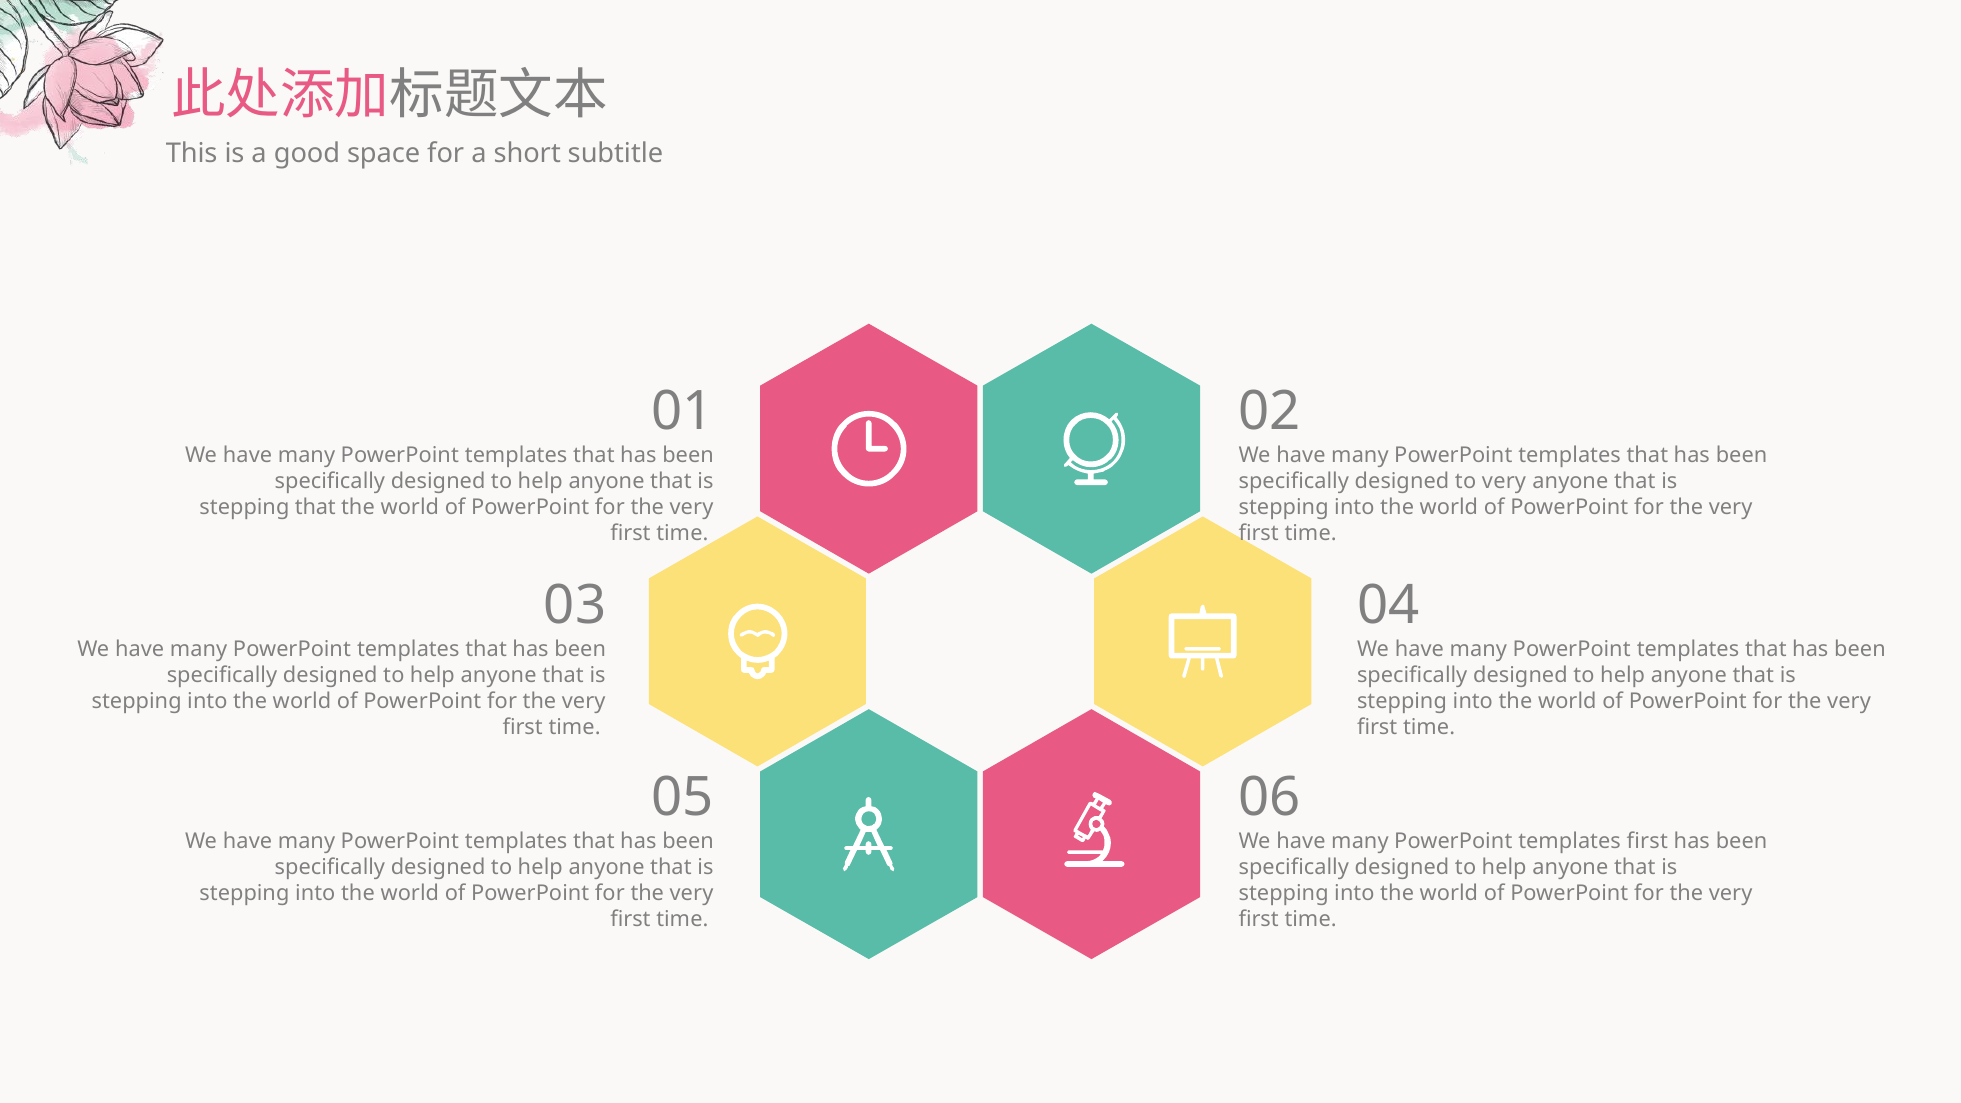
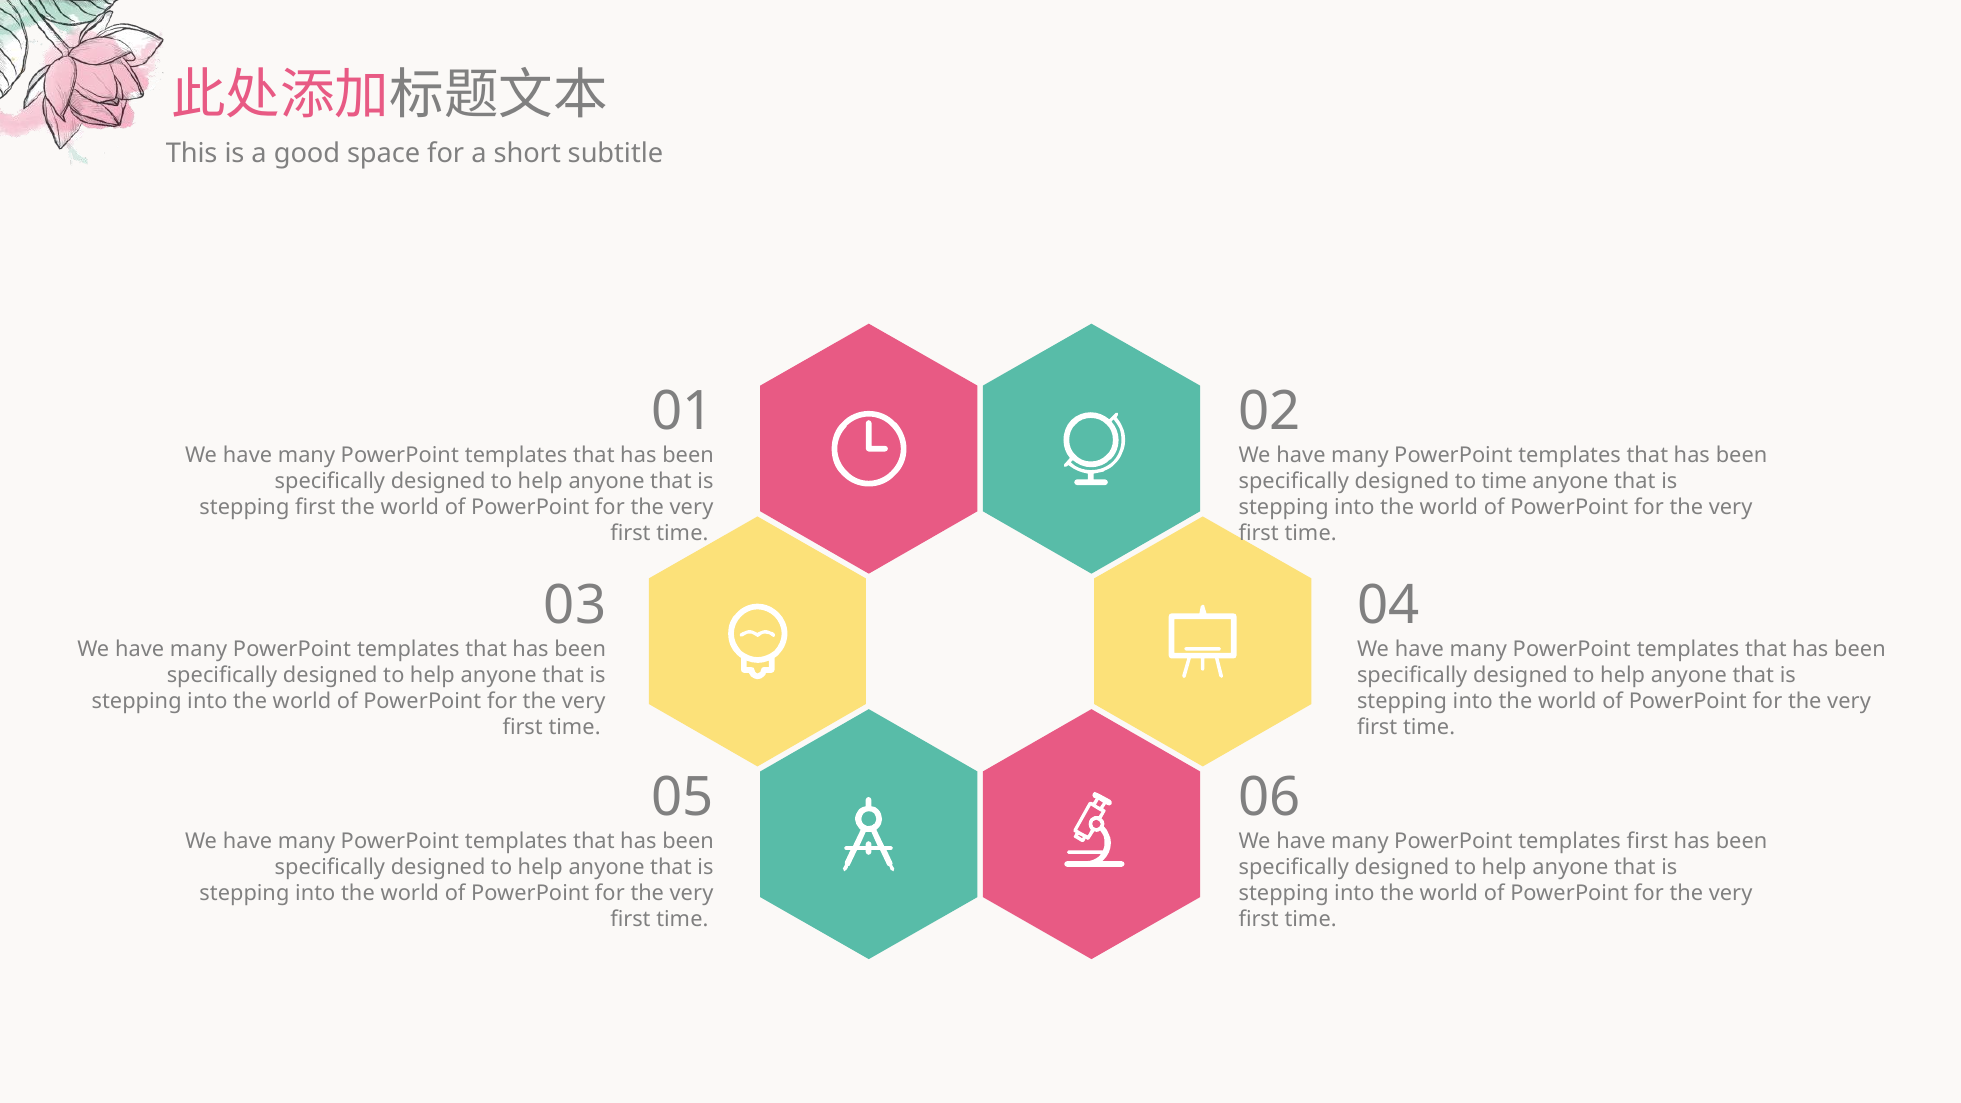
to very: very -> time
stepping that: that -> first
